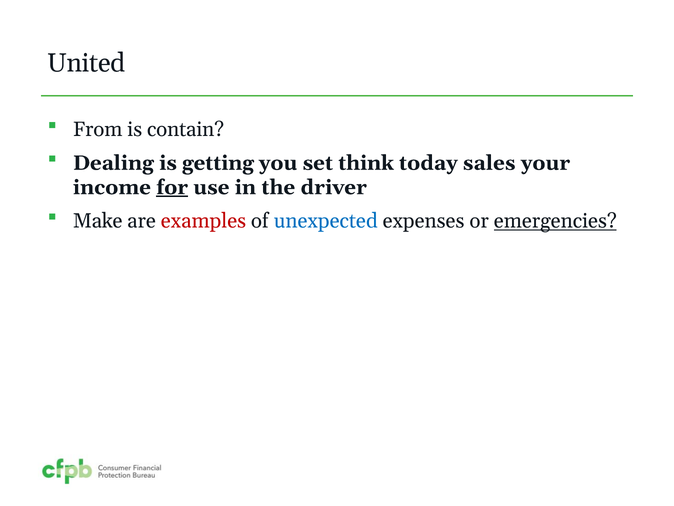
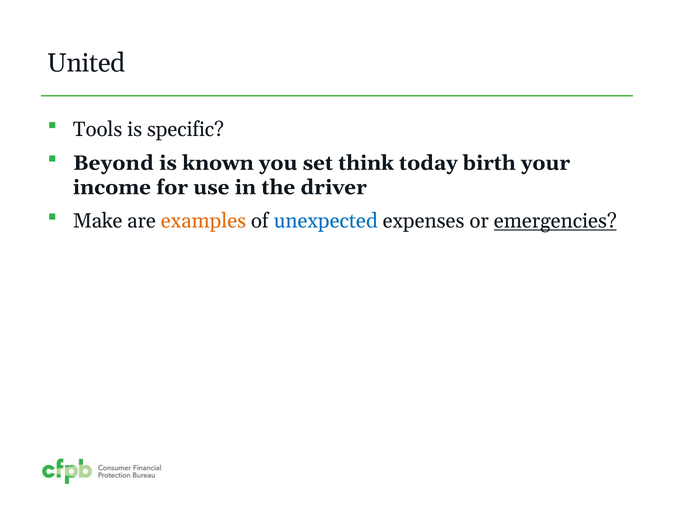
From: From -> Tools
contain: contain -> specific
Dealing: Dealing -> Beyond
getting: getting -> known
sales: sales -> birth
for underline: present -> none
examples colour: red -> orange
